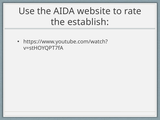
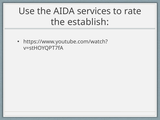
website: website -> services
